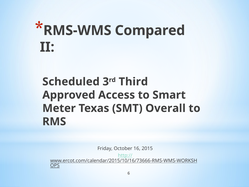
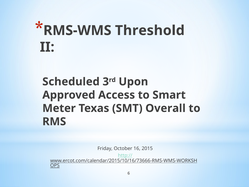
Compared: Compared -> Threshold
Third: Third -> Upon
